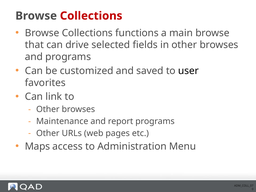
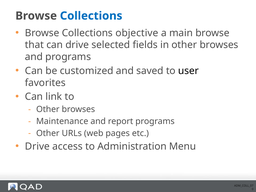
Collections at (91, 16) colour: red -> blue
functions: functions -> objective
Maps at (37, 146): Maps -> Drive
